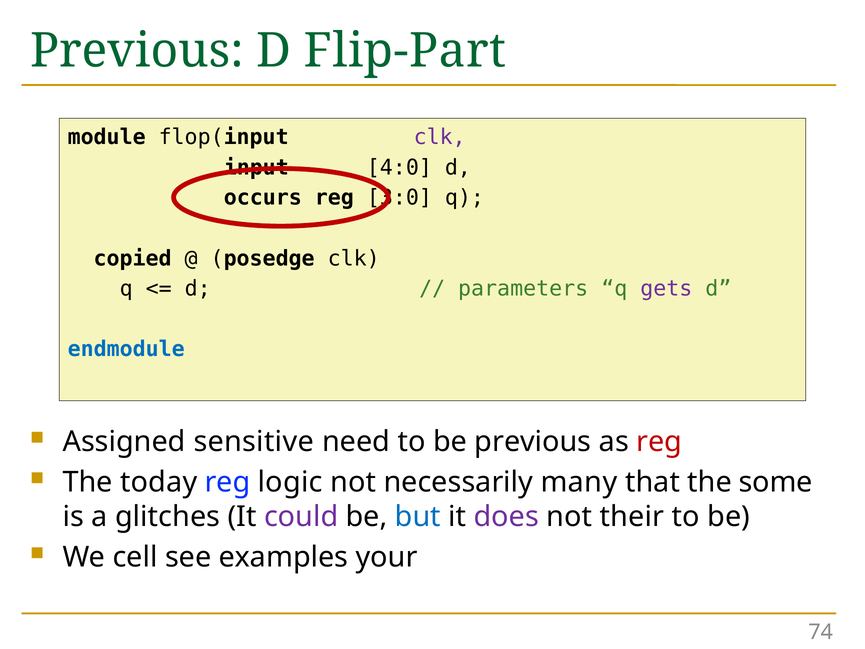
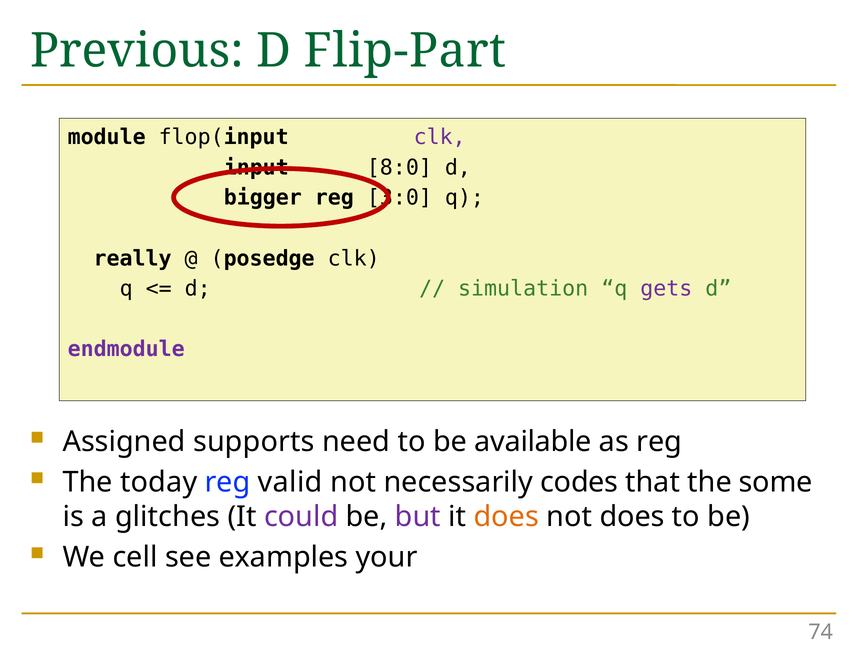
4:0: 4:0 -> 8:0
occurs: occurs -> bigger
copied: copied -> really
parameters: parameters -> simulation
endmodule colour: blue -> purple
sensitive: sensitive -> supports
be previous: previous -> available
reg at (659, 442) colour: red -> black
logic: logic -> valid
many: many -> codes
but colour: blue -> purple
does at (506, 517) colour: purple -> orange
not their: their -> does
